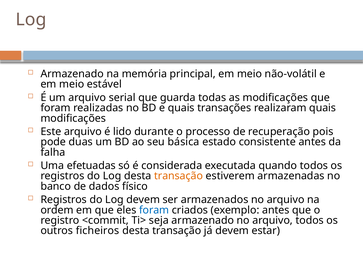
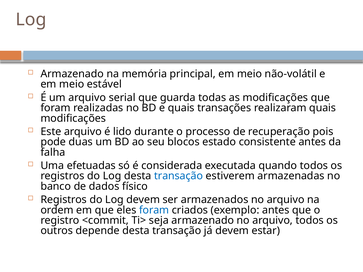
básica: básica -> blocos
transação at (179, 176) colour: orange -> blue
ficheiros: ficheiros -> depende
